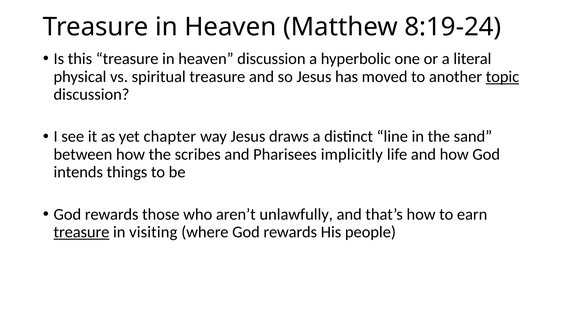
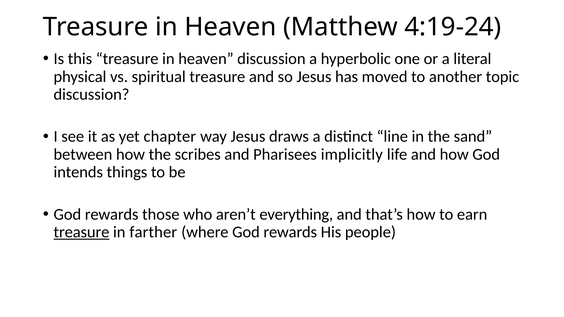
8:19-24: 8:19-24 -> 4:19-24
topic underline: present -> none
unlawfully: unlawfully -> everything
visiting: visiting -> farther
